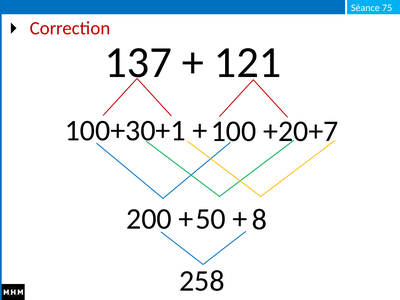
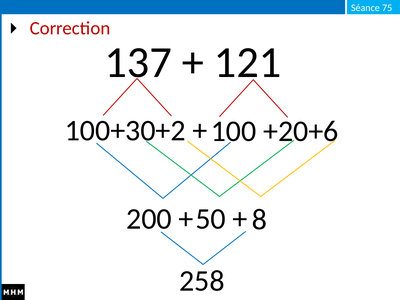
100+30+1: 100+30+1 -> 100+30+2
+20+7: +20+7 -> +20+6
